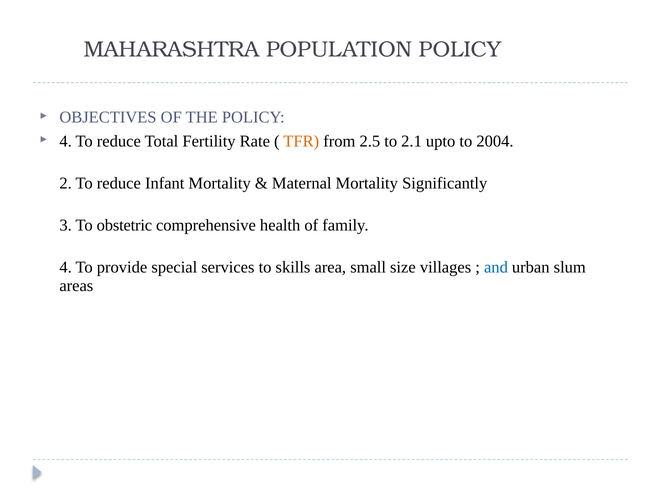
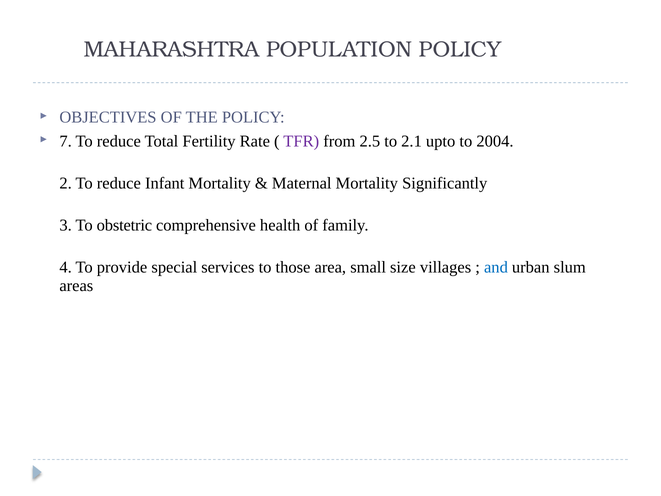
4 at (66, 141): 4 -> 7
TFR colour: orange -> purple
skills: skills -> those
